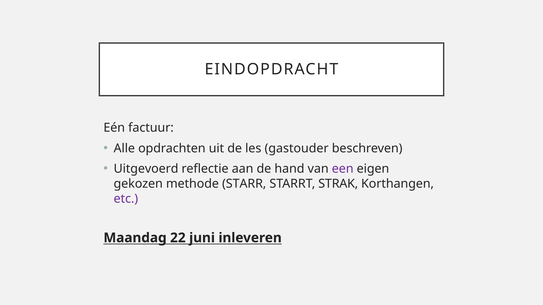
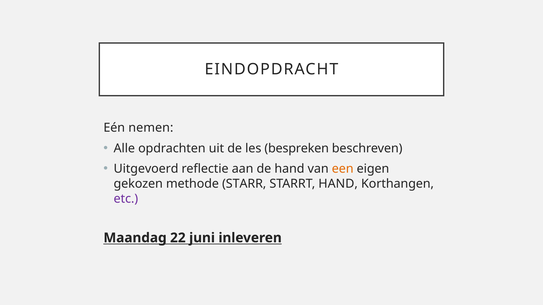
factuur: factuur -> nemen
gastouder: gastouder -> bespreken
een colour: purple -> orange
STARRT STRAK: STRAK -> HAND
